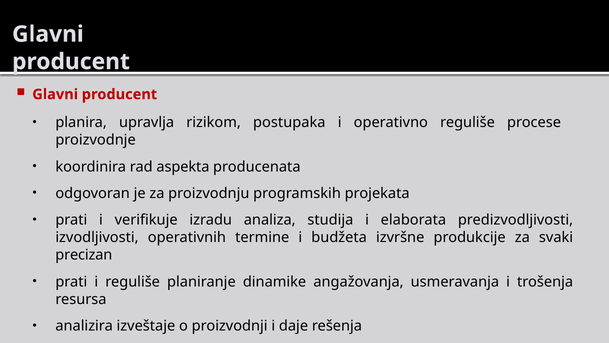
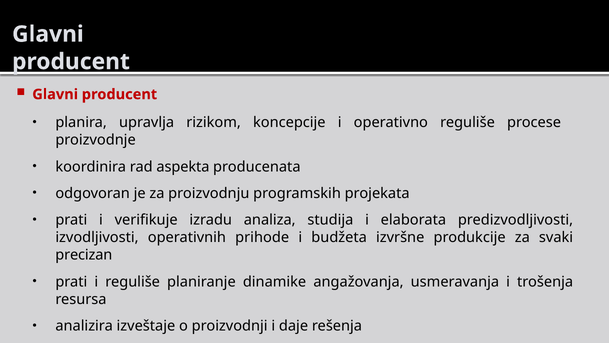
postupaka: postupaka -> koncepcije
termine: termine -> prihode
